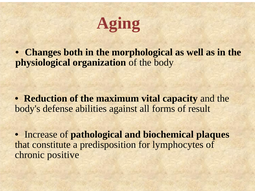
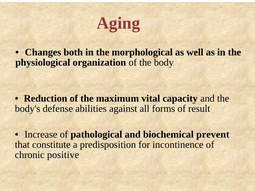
plaques: plaques -> prevent
lymphocytes: lymphocytes -> incontinence
